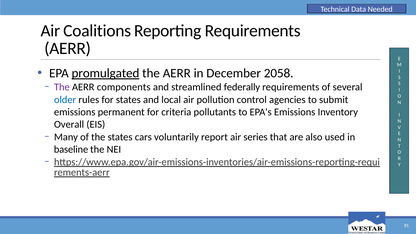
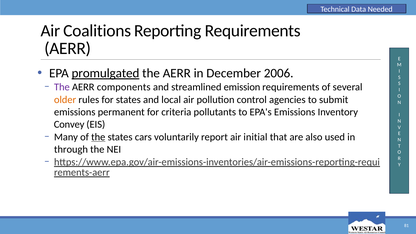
2058: 2058 -> 2006
federally: federally -> emission
older colour: blue -> orange
Overall: Overall -> Convey
the at (98, 137) underline: none -> present
series: series -> initial
baseline: baseline -> through
